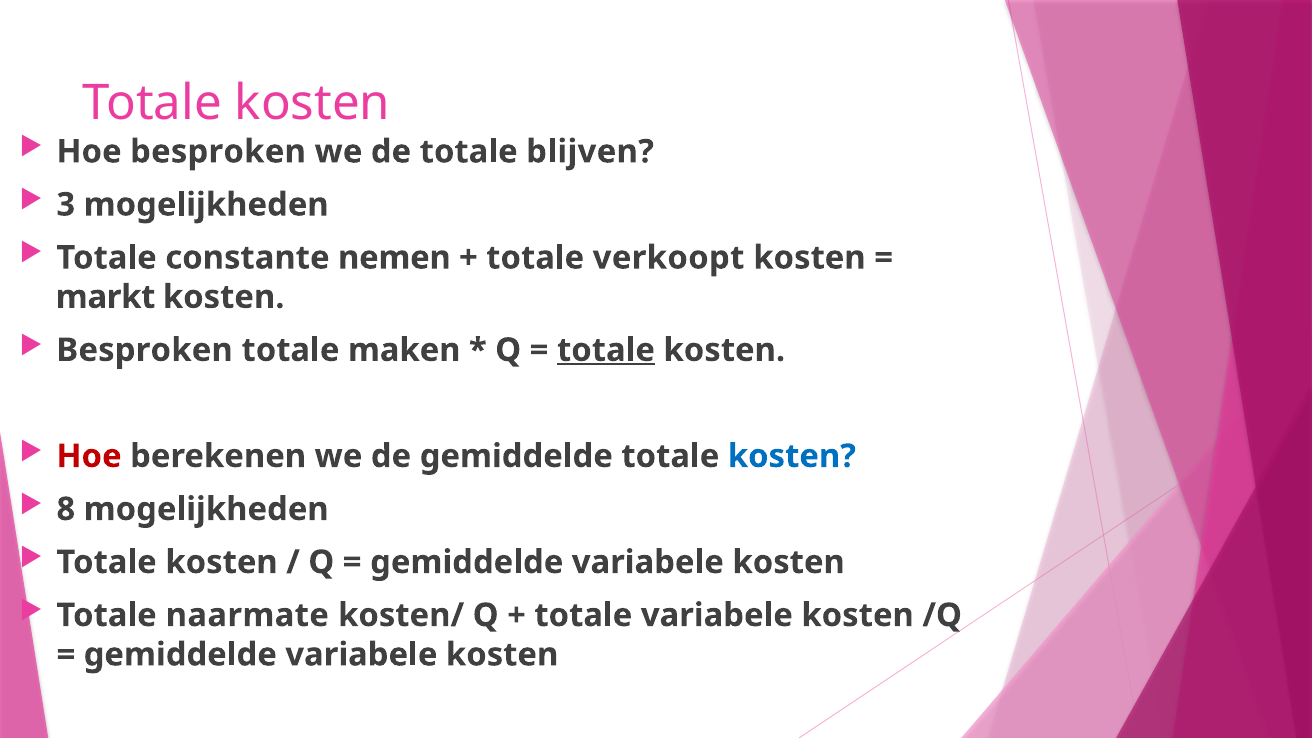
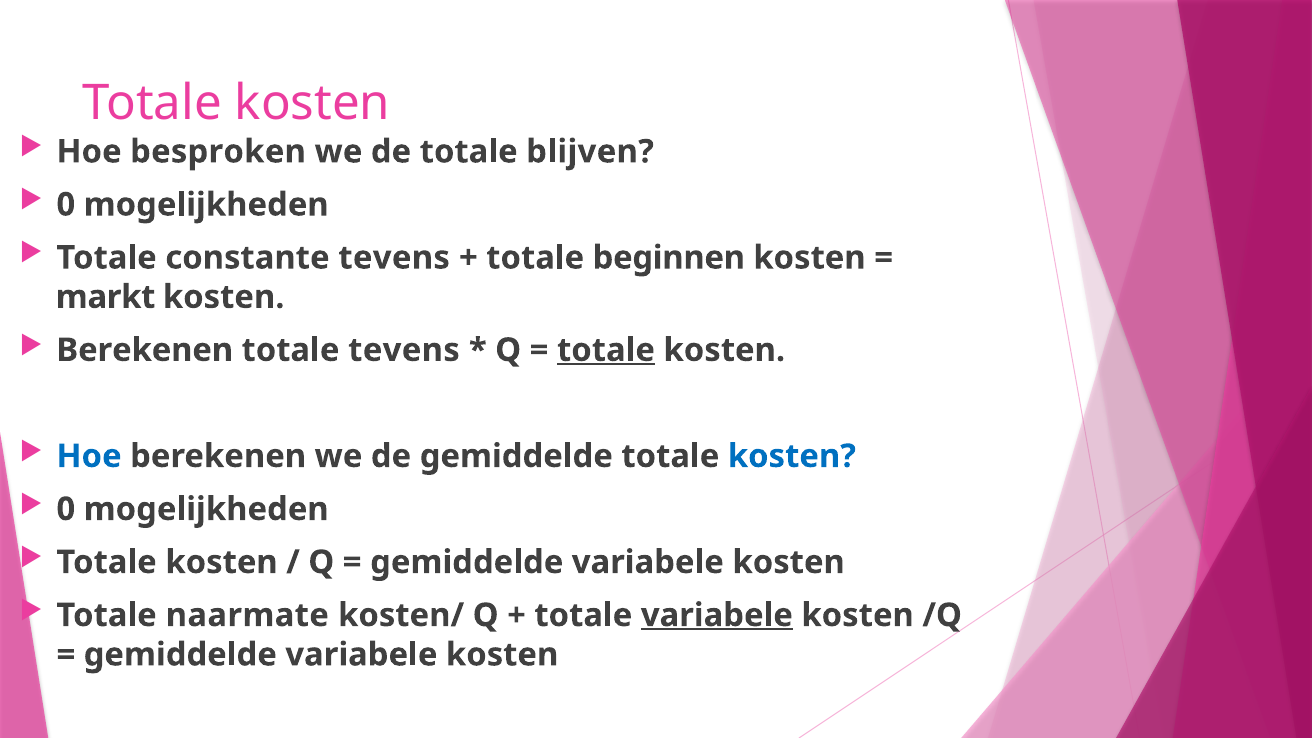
3 at (66, 205): 3 -> 0
constante nemen: nemen -> tevens
verkoopt: verkoopt -> beginnen
Besproken at (145, 350): Besproken -> Berekenen
totale maken: maken -> tevens
Hoe at (89, 456) colour: red -> blue
8 at (66, 509): 8 -> 0
variabele at (717, 615) underline: none -> present
